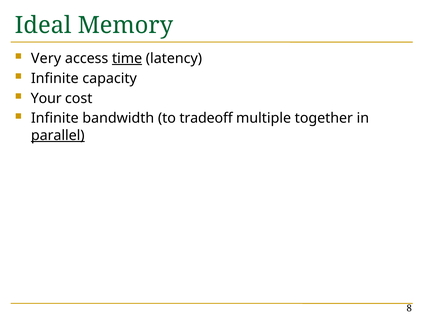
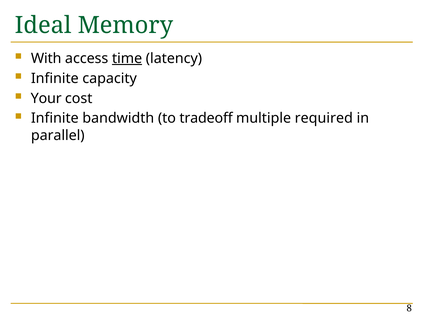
Very: Very -> With
together: together -> required
parallel underline: present -> none
